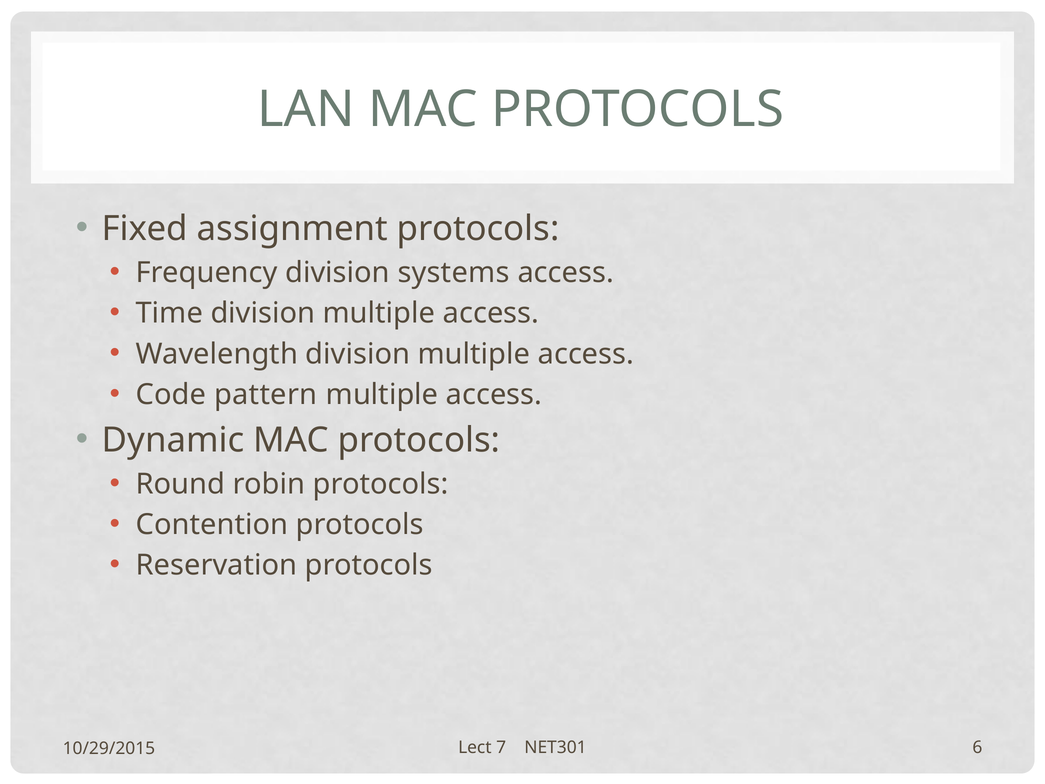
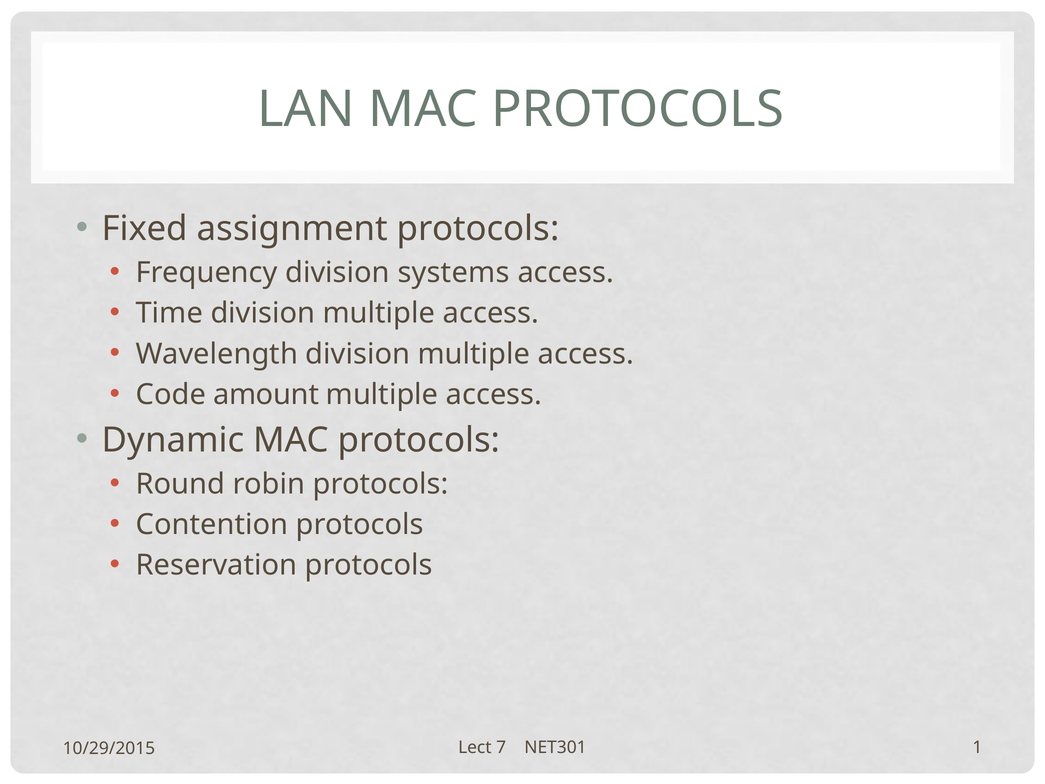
pattern: pattern -> amount
6: 6 -> 1
